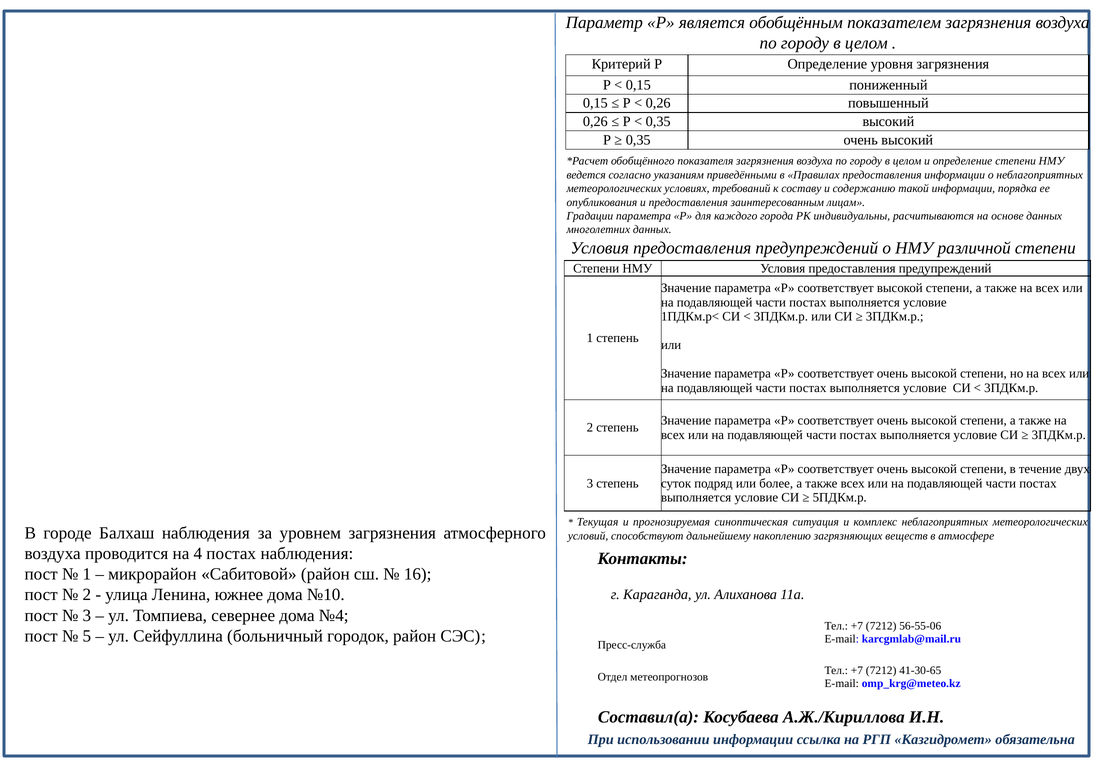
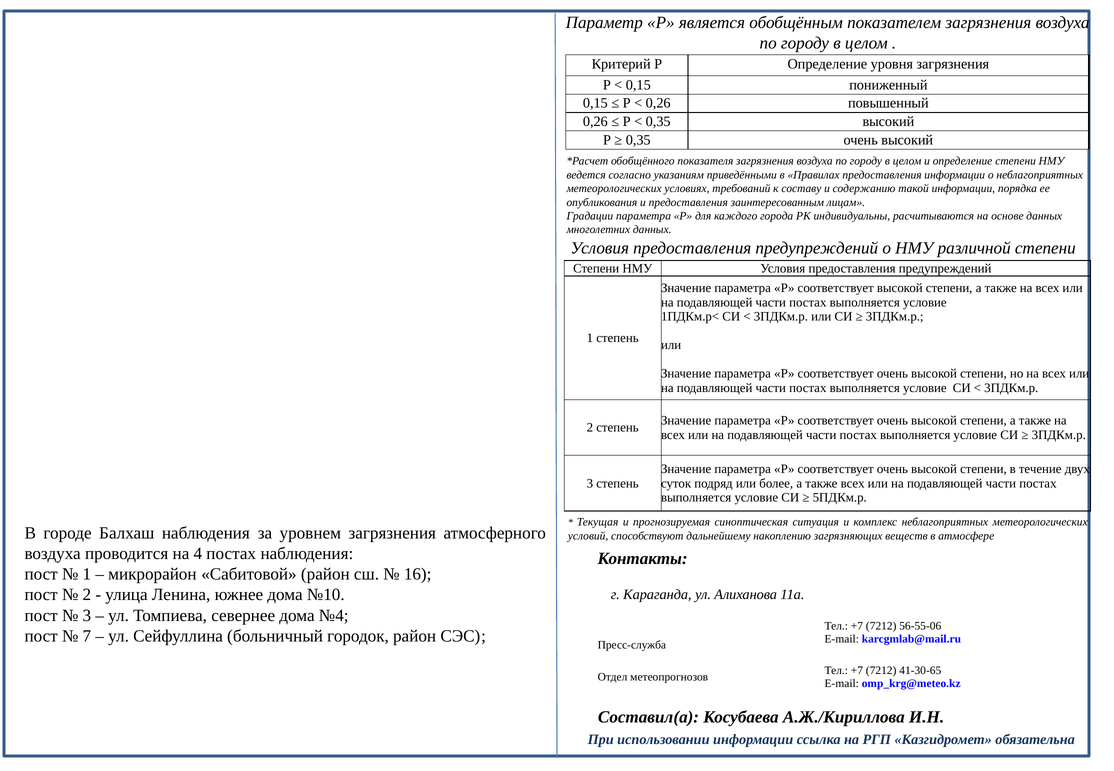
5: 5 -> 7
